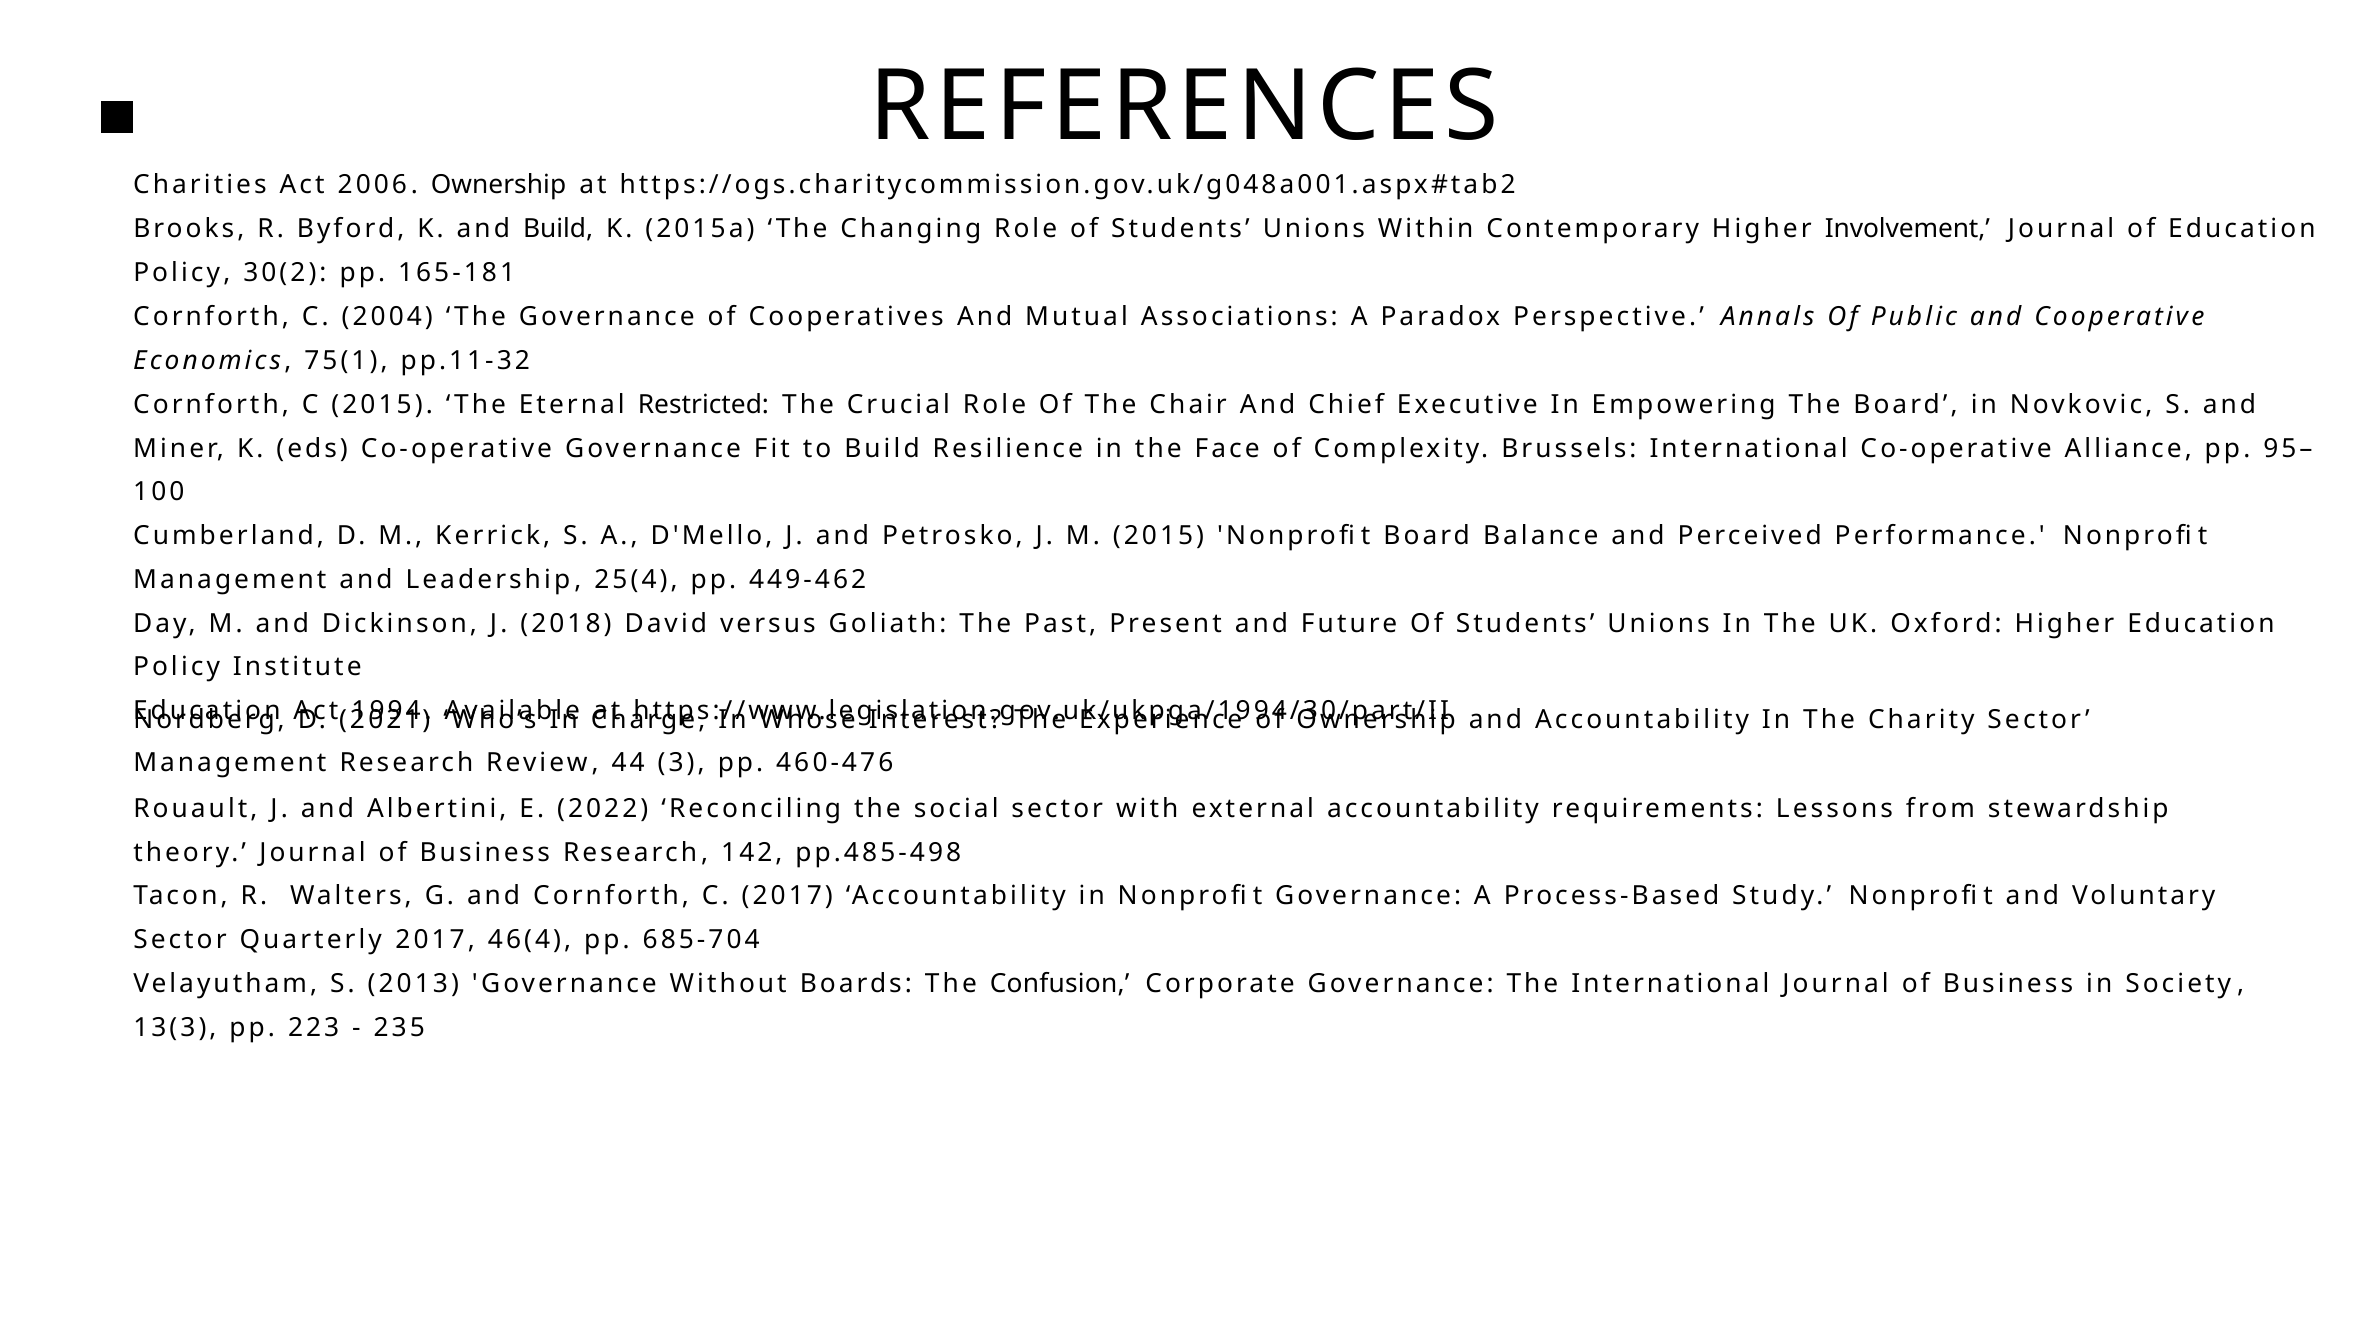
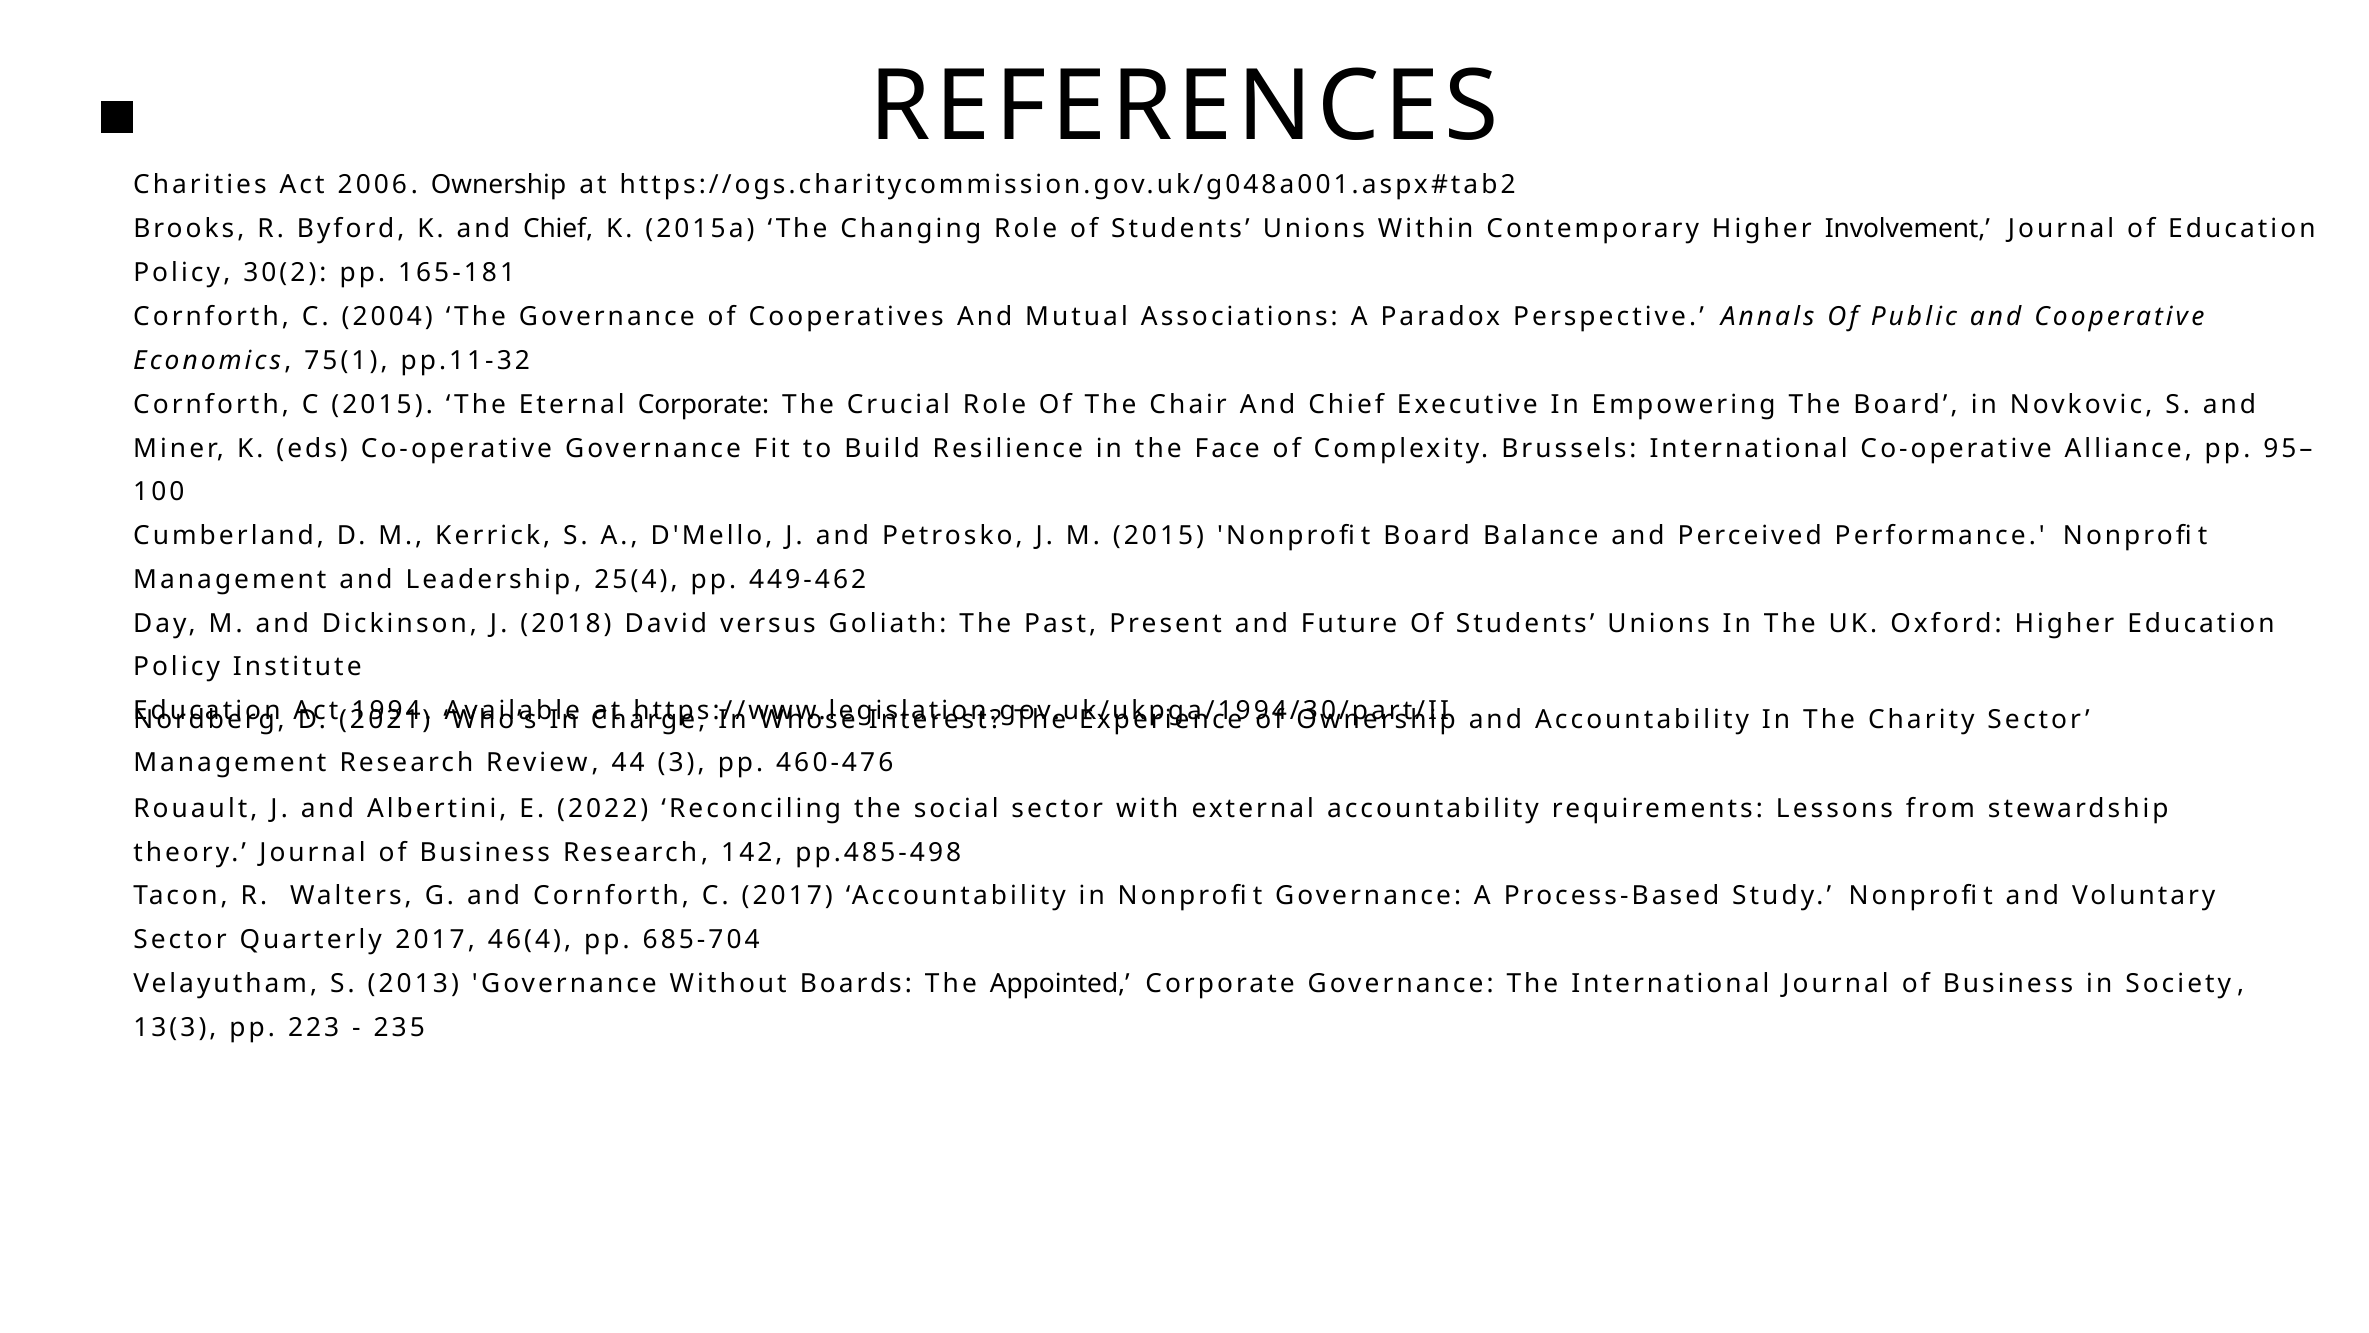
K and Build: Build -> Chief
Eternal Restricted: Restricted -> Corporate
Confusion: Confusion -> Appointed
